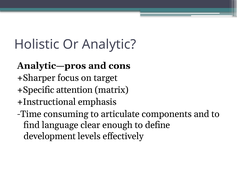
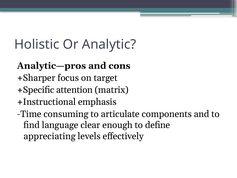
development: development -> appreciating
